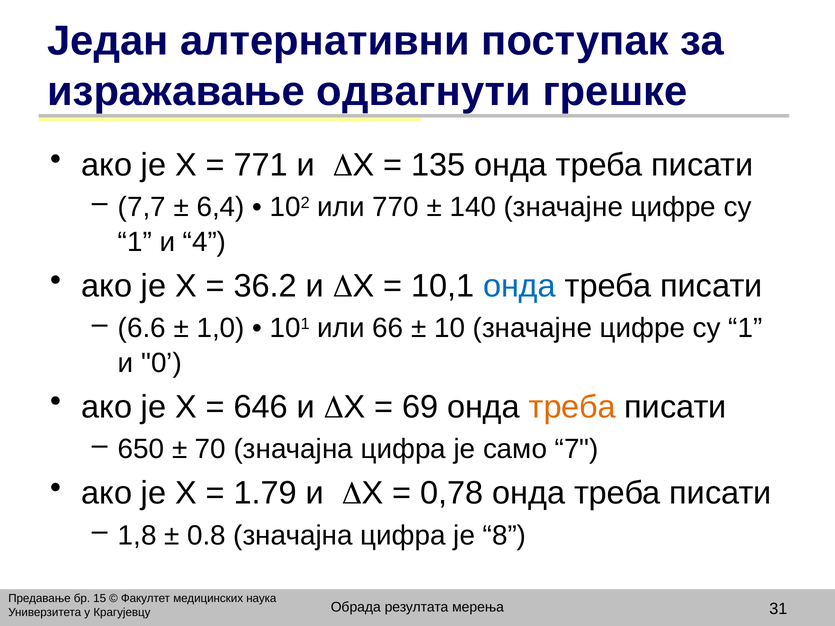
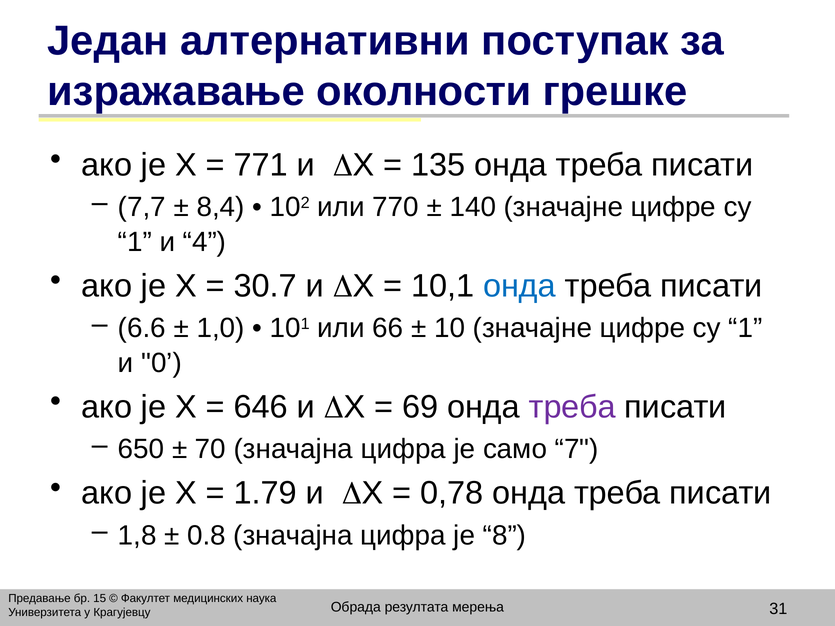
одвагнути: одвагнути -> околности
6,4: 6,4 -> 8,4
36.2: 36.2 -> 30.7
треба at (572, 407) colour: orange -> purple
